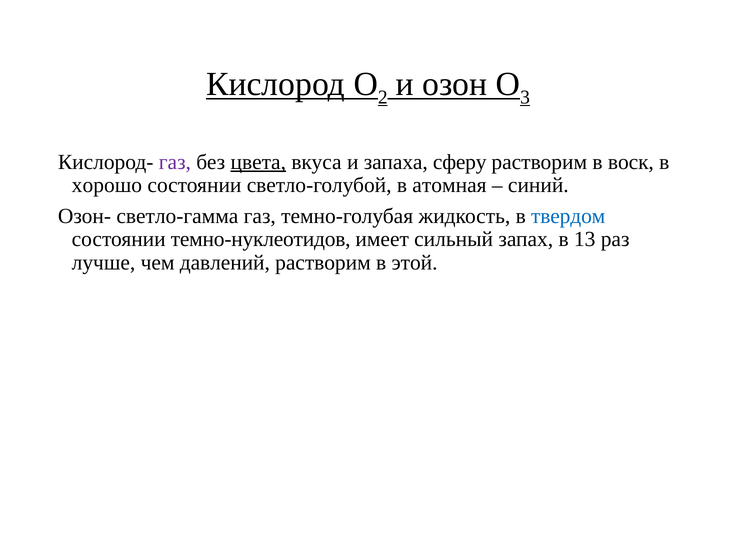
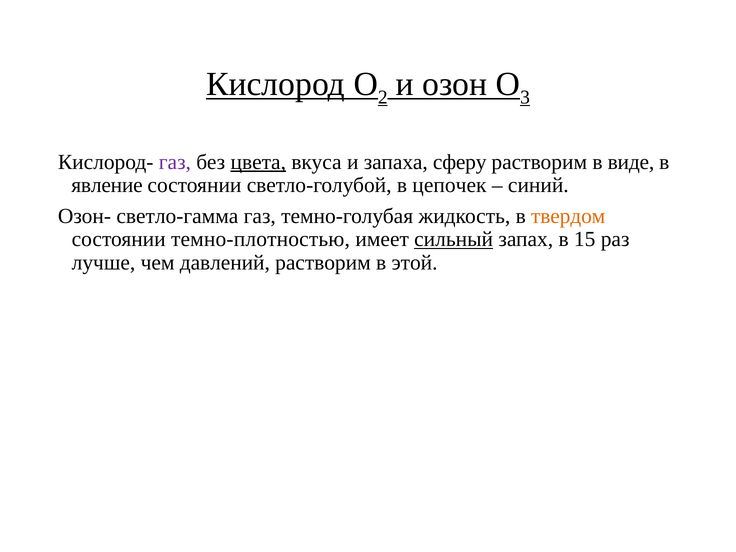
воск: воск -> виде
хорошо: хорошо -> явление
атомная: атомная -> цепочек
твердом colour: blue -> orange
темно-нуклеотидов: темно-нуклеотидов -> темно-плотностью
сильный underline: none -> present
13: 13 -> 15
